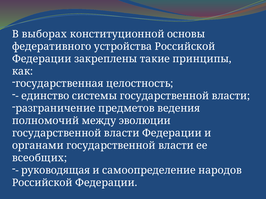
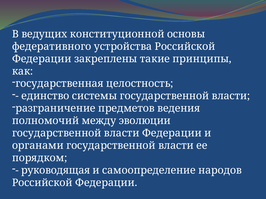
выборах: выборах -> ведущих
всеобщих: всеобщих -> порядком
